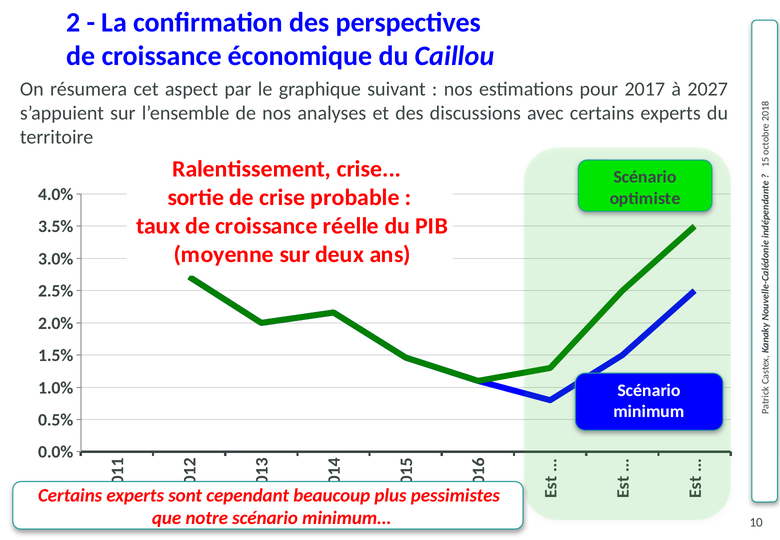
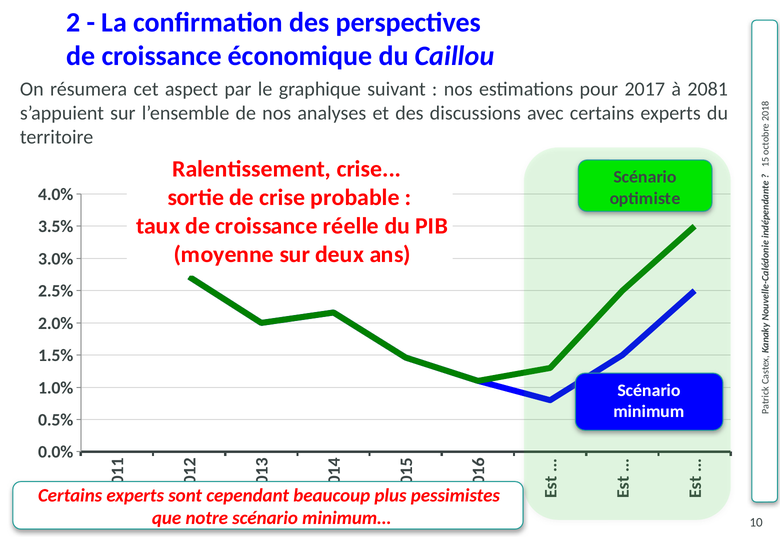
2027: 2027 -> 2081
